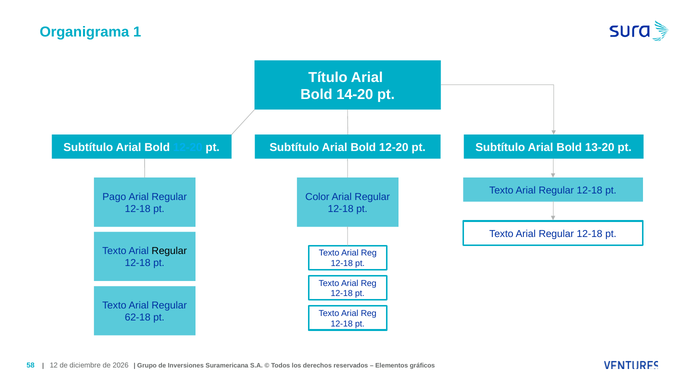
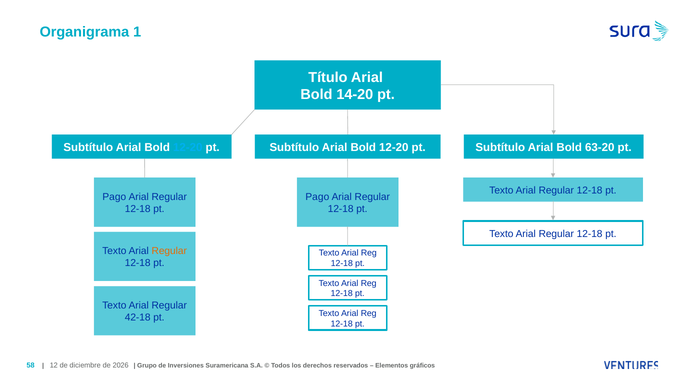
13-20: 13-20 -> 63-20
Color at (317, 197): Color -> Pago
Regular at (169, 251) colour: black -> orange
62-18: 62-18 -> 42-18
